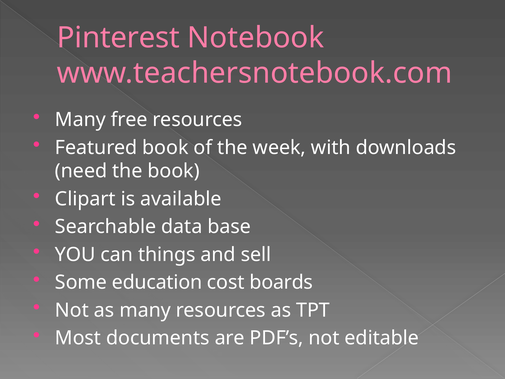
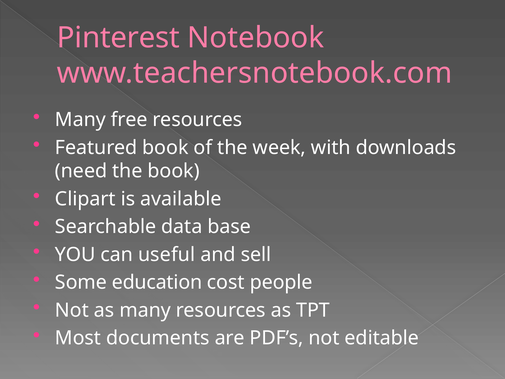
things: things -> useful
boards: boards -> people
